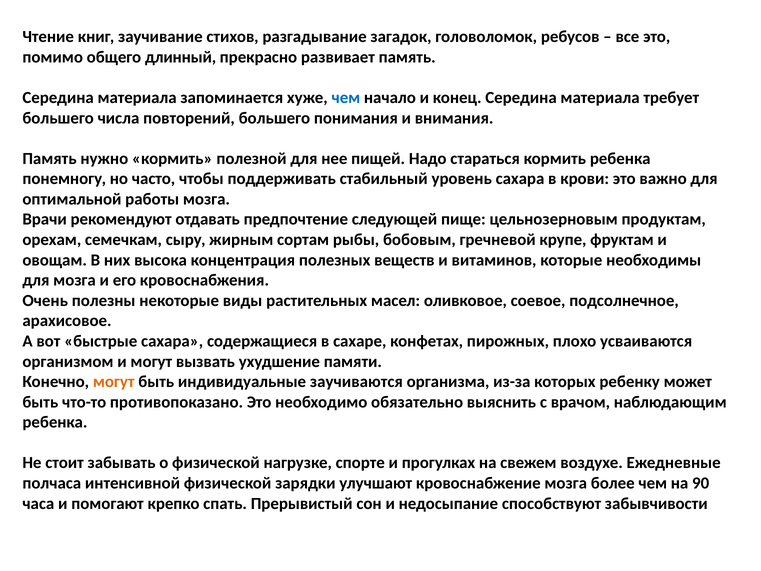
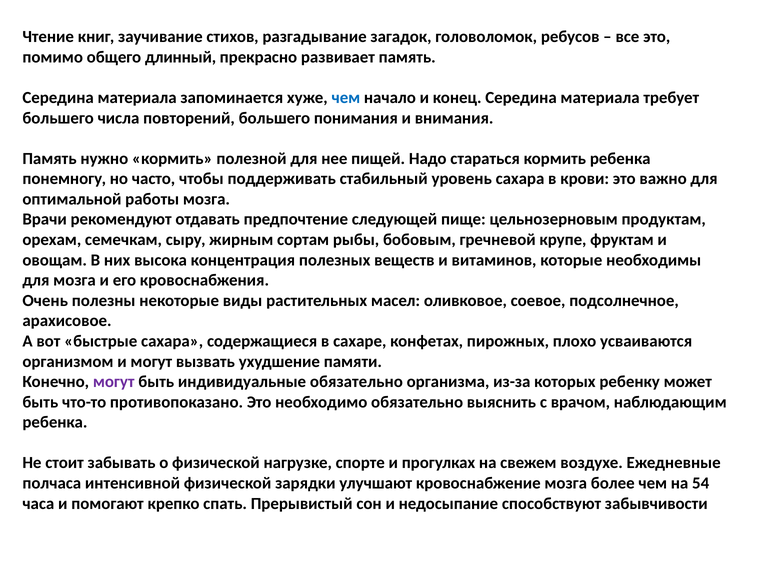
могут at (114, 382) colour: orange -> purple
индивидуальные заучиваются: заучиваются -> обязательно
90: 90 -> 54
